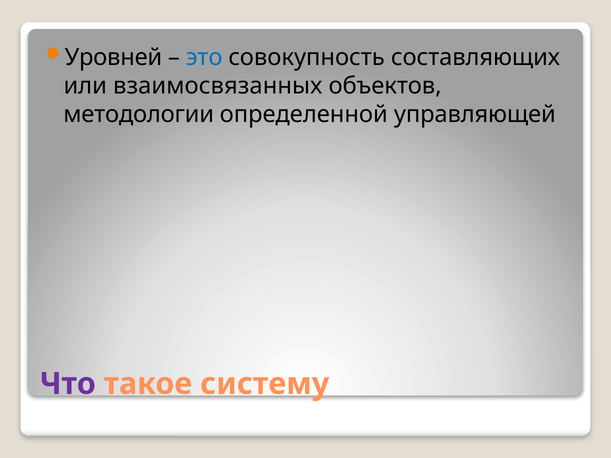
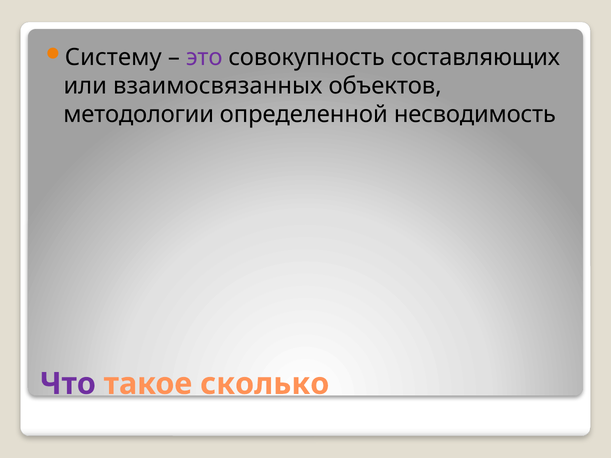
Уровней: Уровней -> Систему
это colour: blue -> purple
управляющей: управляющей -> несводимость
систему: систему -> сколько
